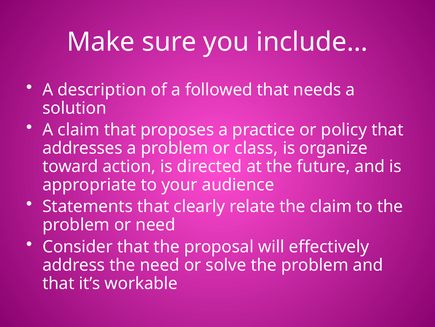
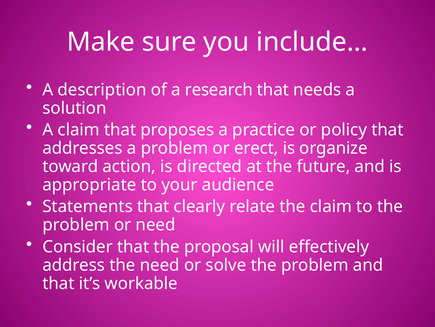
followed: followed -> research
class: class -> erect
